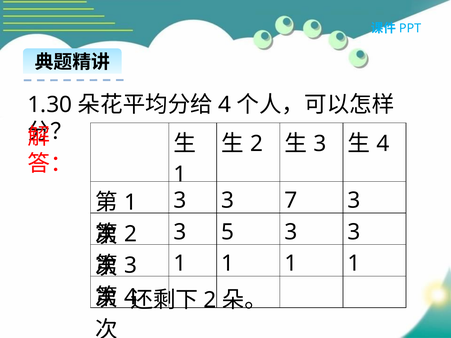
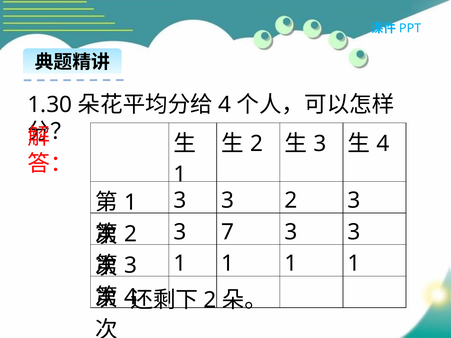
3 7: 7 -> 2
5: 5 -> 7
